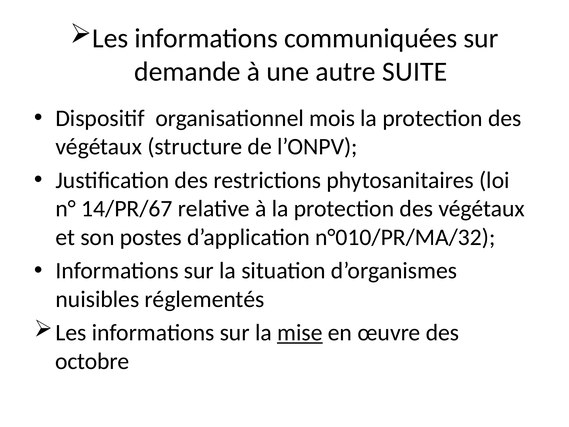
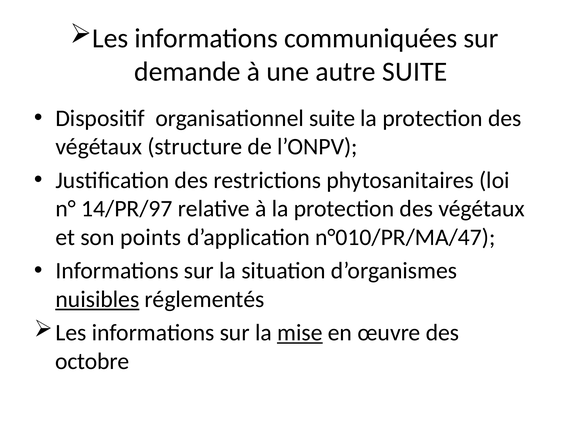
organisationnel mois: mois -> suite
14/PR/67: 14/PR/67 -> 14/PR/97
postes: postes -> points
n°010/PR/MA/32: n°010/PR/MA/32 -> n°010/PR/MA/47
nuisibles underline: none -> present
